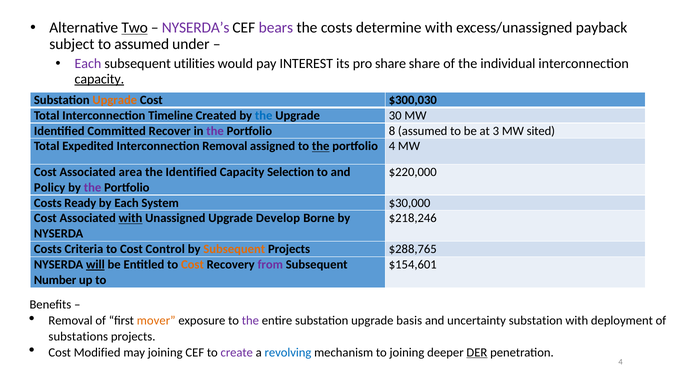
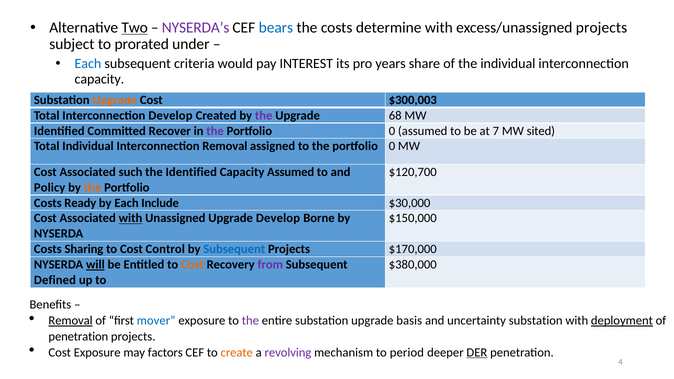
bears colour: purple -> blue
excess/unassigned payback: payback -> projects
to assumed: assumed -> prorated
Each at (88, 64) colour: purple -> blue
utilities: utilities -> criteria
pro share: share -> years
capacity at (99, 79) underline: present -> none
$300,030: $300,030 -> $300,003
Interconnection Timeline: Timeline -> Develop
the at (264, 115) colour: blue -> purple
30: 30 -> 68
8 at (392, 131): 8 -> 0
3: 3 -> 7
Total Expedited: Expedited -> Individual
the at (321, 146) underline: present -> none
4 at (392, 146): 4 -> 0
area: area -> such
Capacity Selection: Selection -> Assumed
$220,000: $220,000 -> $120,700
the at (93, 187) colour: purple -> orange
System: System -> Include
$218,246: $218,246 -> $150,000
Criteria: Criteria -> Sharing
Subsequent at (234, 249) colour: orange -> blue
$288,765: $288,765 -> $170,000
$154,601: $154,601 -> $380,000
Number: Number -> Defined
Removal at (71, 321) underline: none -> present
mover colour: orange -> blue
deployment underline: none -> present
substations at (78, 337): substations -> penetration
Cost Modified: Modified -> Exposure
may joining: joining -> factors
create colour: purple -> orange
revolving colour: blue -> purple
to joining: joining -> period
